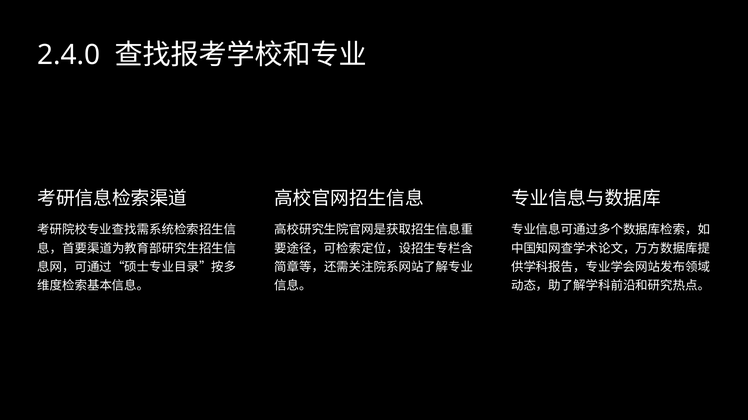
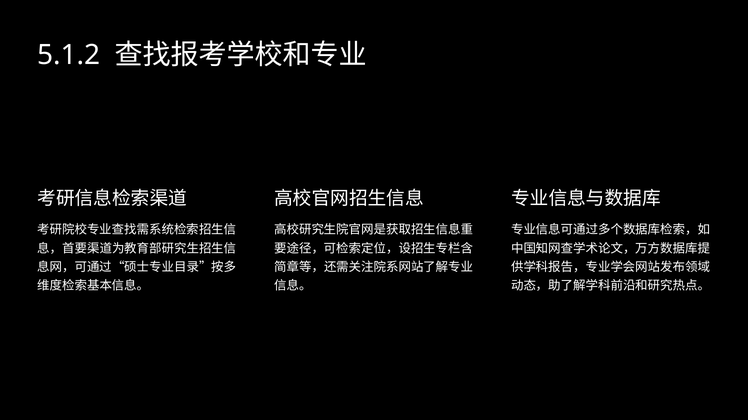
2.4.0: 2.4.0 -> 5.1.2
